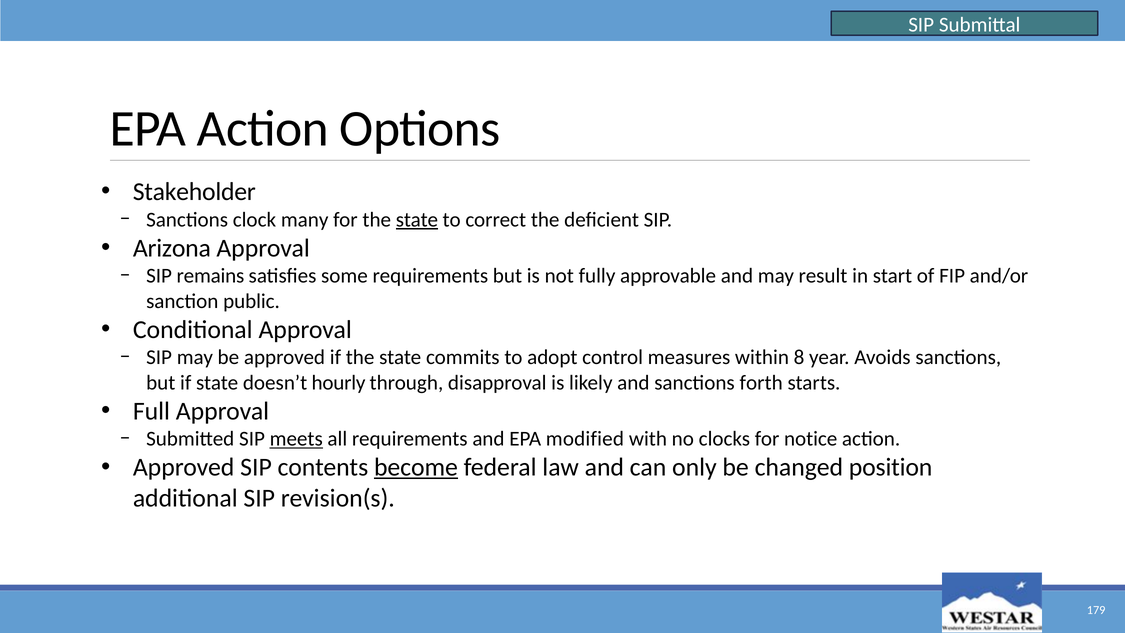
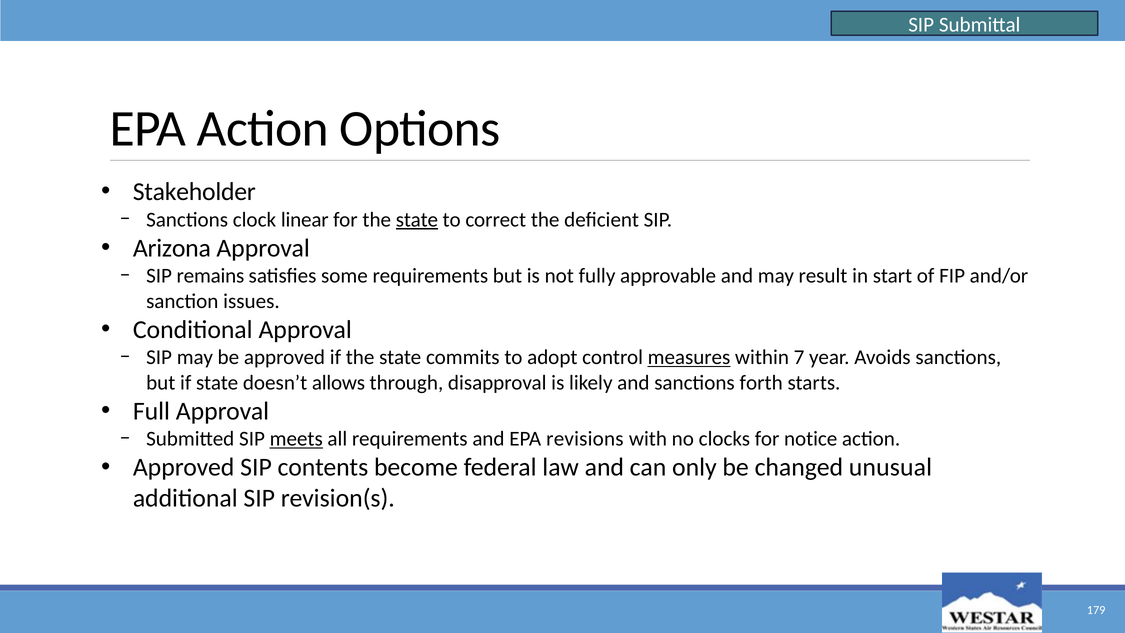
many: many -> linear
public: public -> issues
measures underline: none -> present
8: 8 -> 7
hourly: hourly -> allows
modified: modified -> revisions
become underline: present -> none
position: position -> unusual
